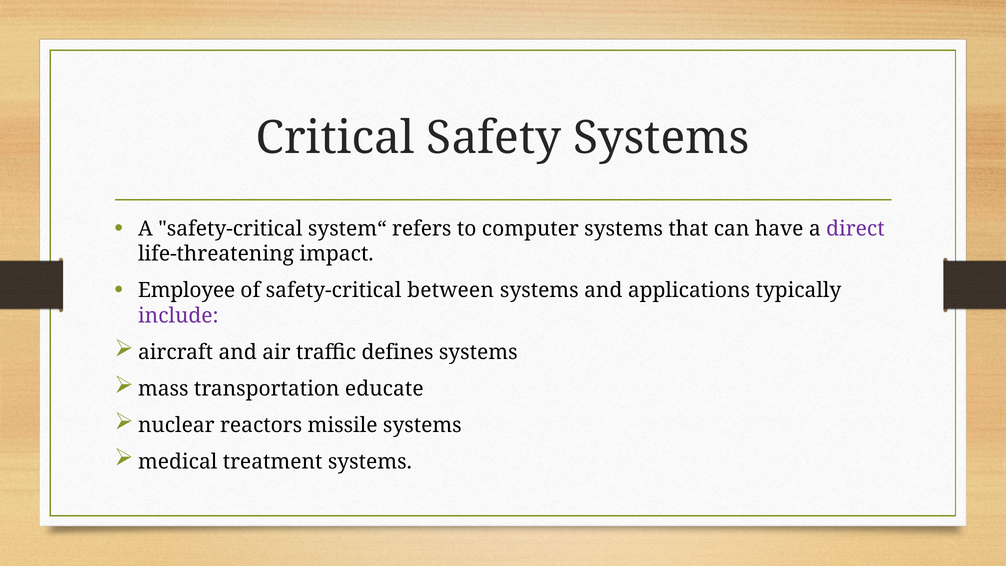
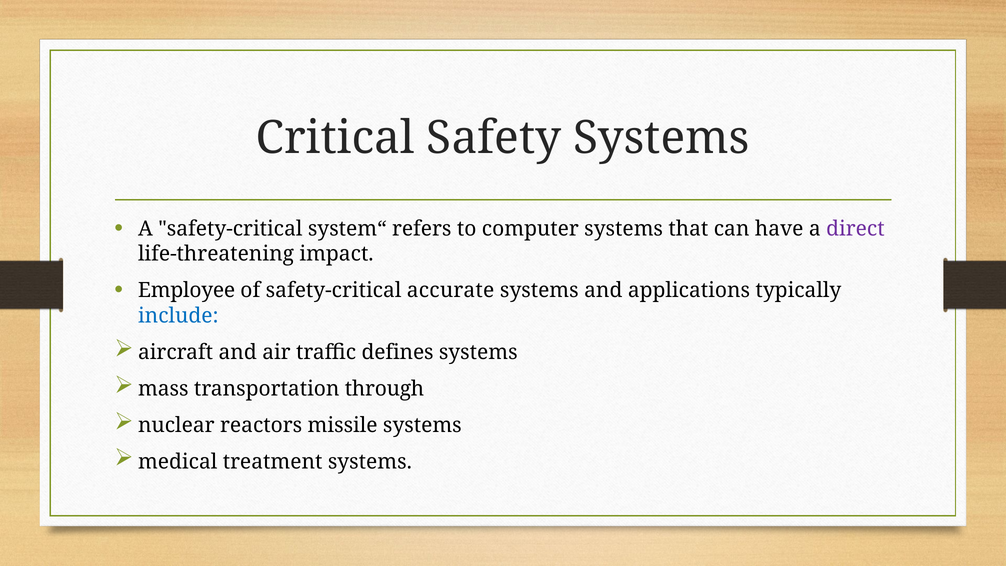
between: between -> accurate
include colour: purple -> blue
educate: educate -> through
